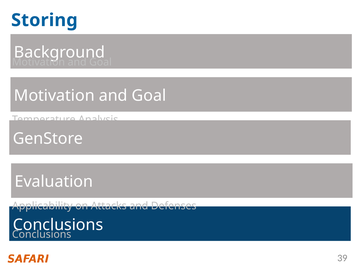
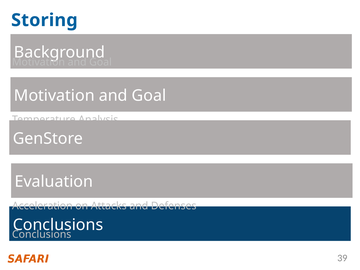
Applicability: Applicability -> Acceleration
